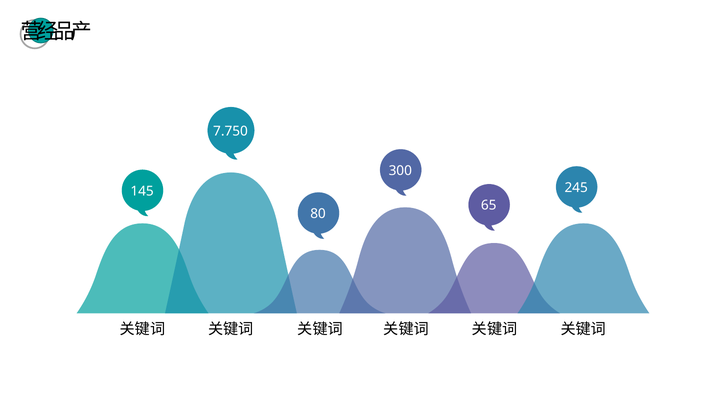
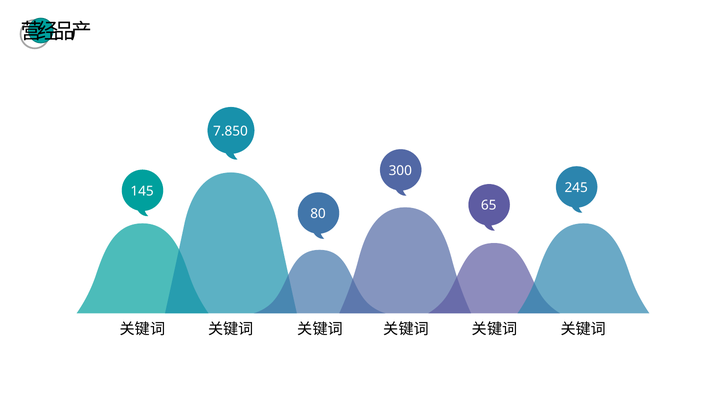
7.750: 7.750 -> 7.850
